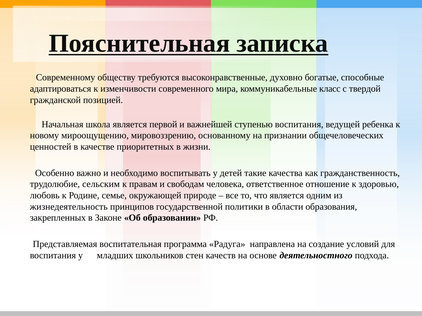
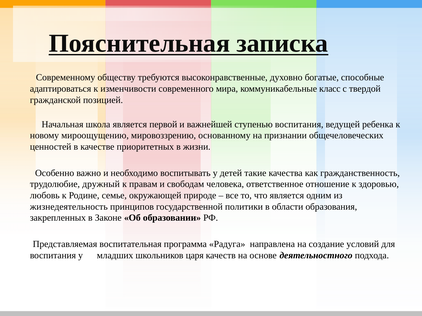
сельским: сельским -> дружный
стен: стен -> царя
